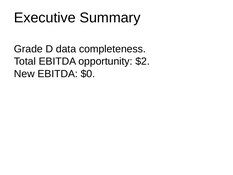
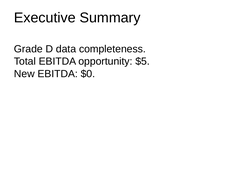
$2: $2 -> $5
